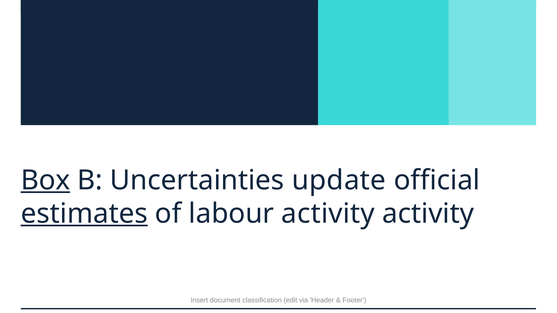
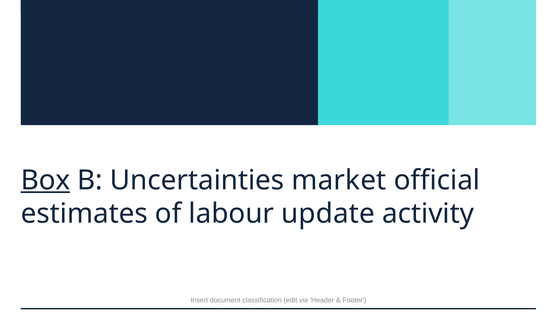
update: update -> market
estimates underline: present -> none
labour activity: activity -> update
